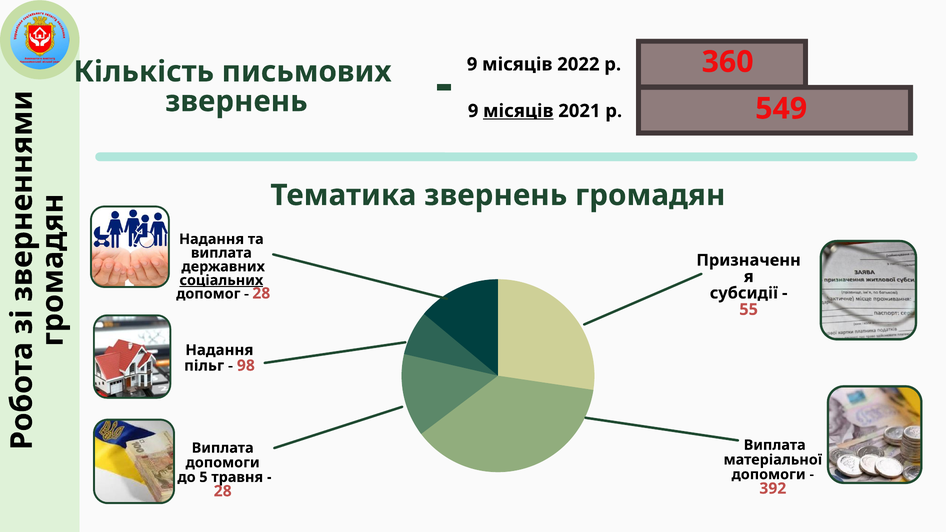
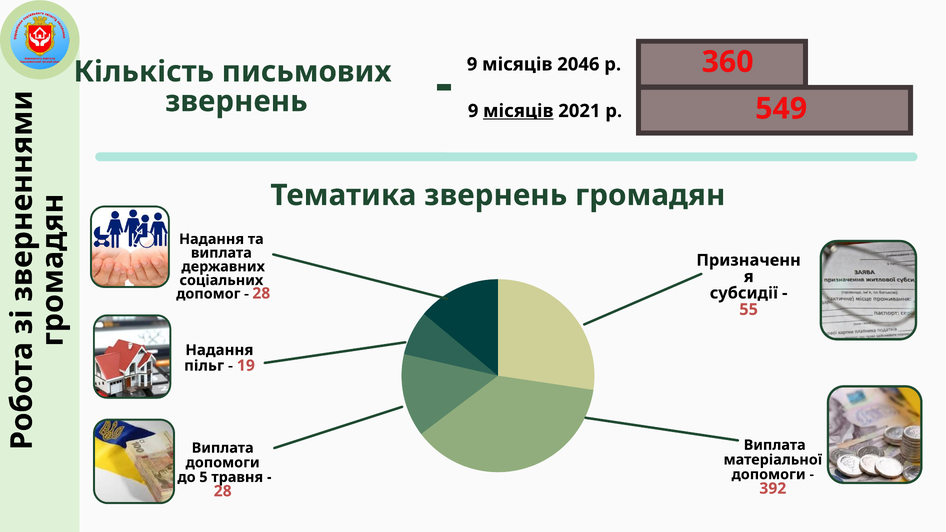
2022: 2022 -> 2046
соціальних underline: present -> none
98: 98 -> 19
